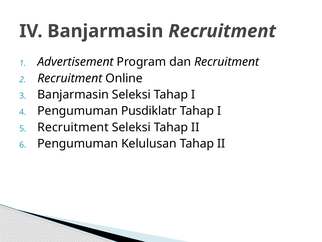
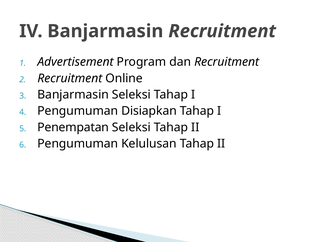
Pusdiklatr: Pusdiklatr -> Disiapkan
Recruitment at (73, 127): Recruitment -> Penempatan
